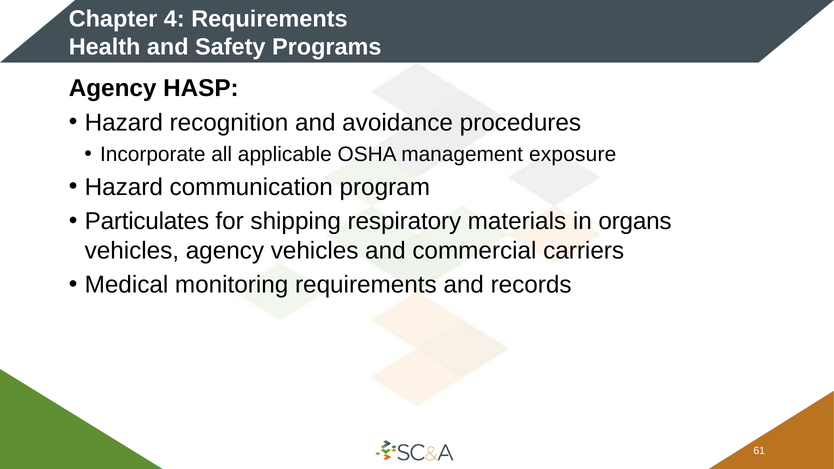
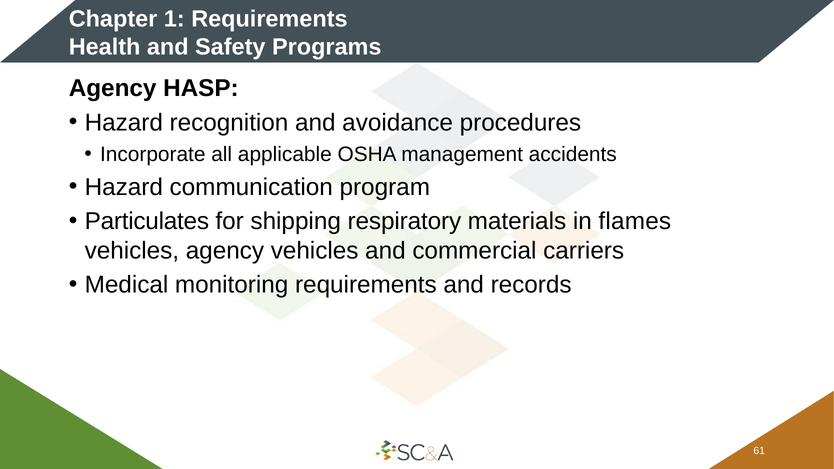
4: 4 -> 1
exposure: exposure -> accidents
organs: organs -> flames
